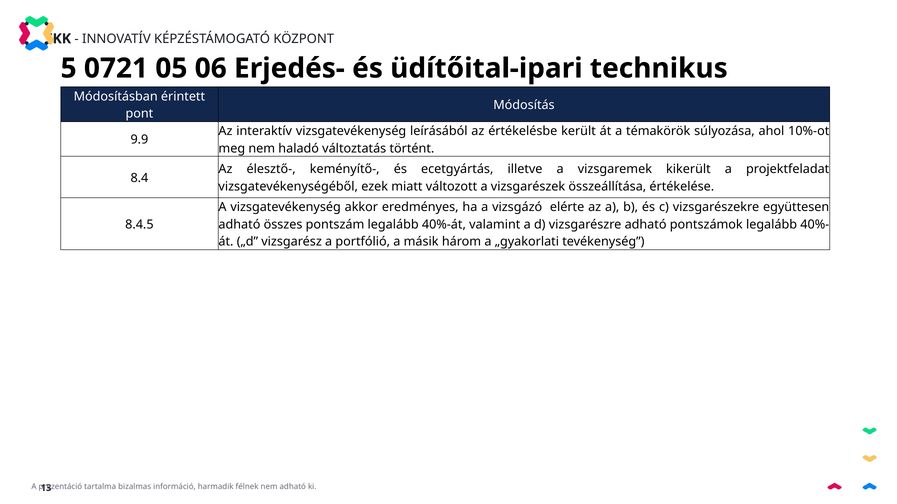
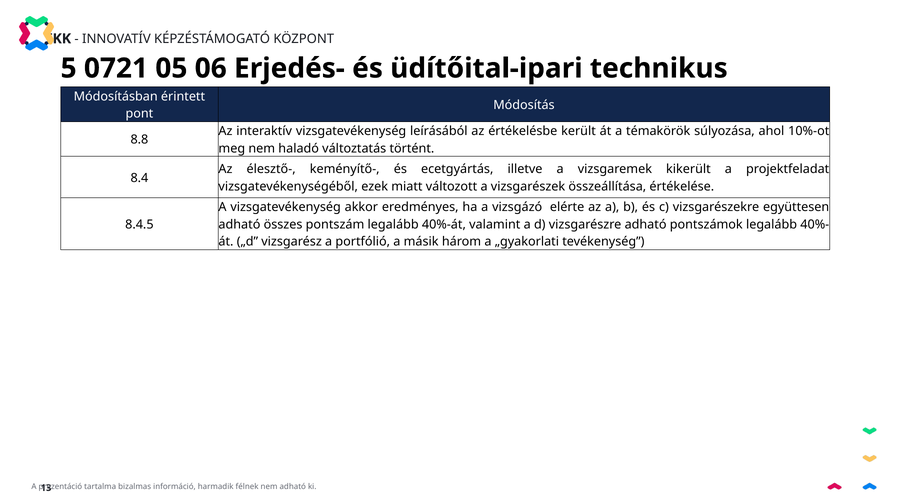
9.9: 9.9 -> 8.8
